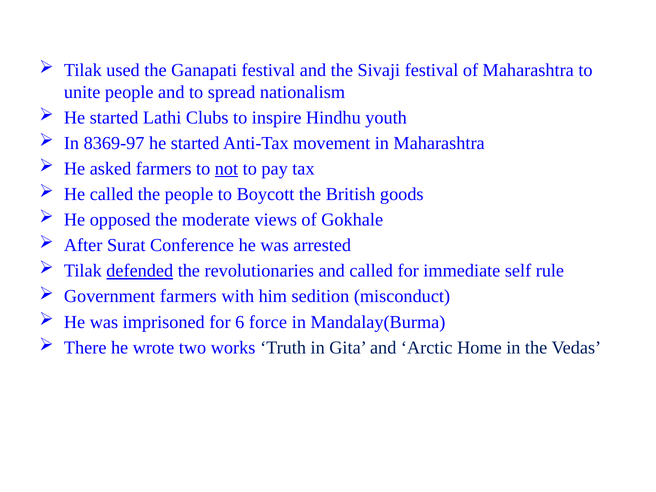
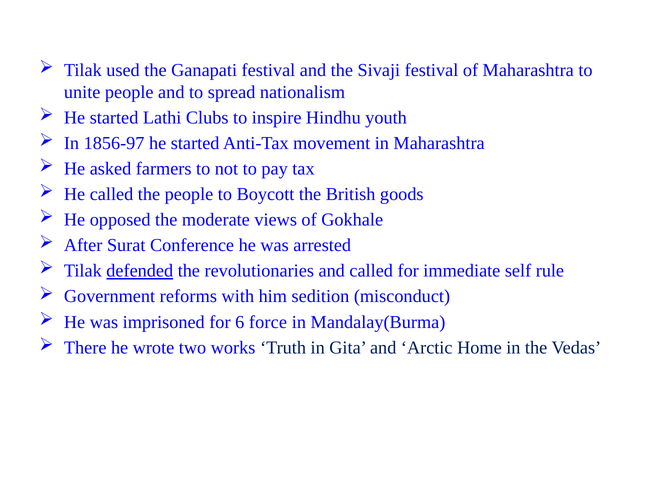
8369-97: 8369-97 -> 1856-97
not underline: present -> none
Government farmers: farmers -> reforms
